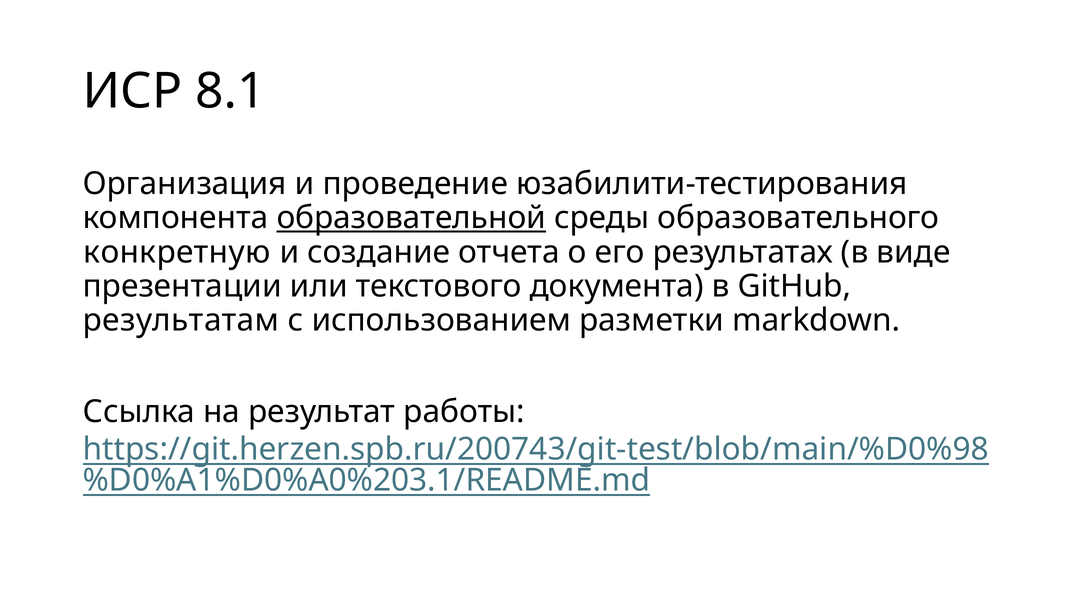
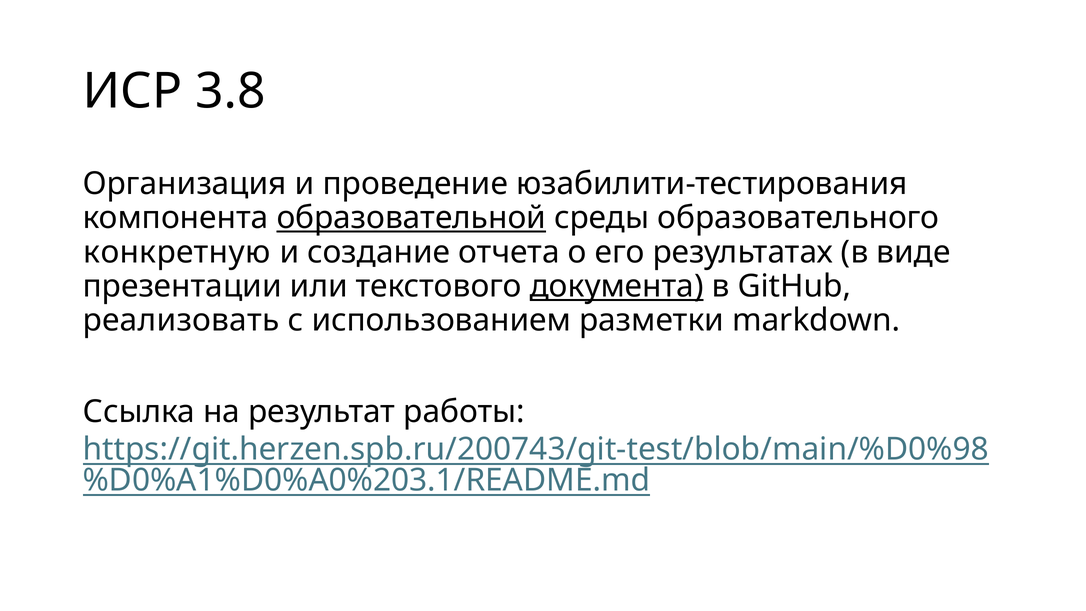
8.1: 8.1 -> 3.8
документа underline: none -> present
результатам: результатам -> реализовать
